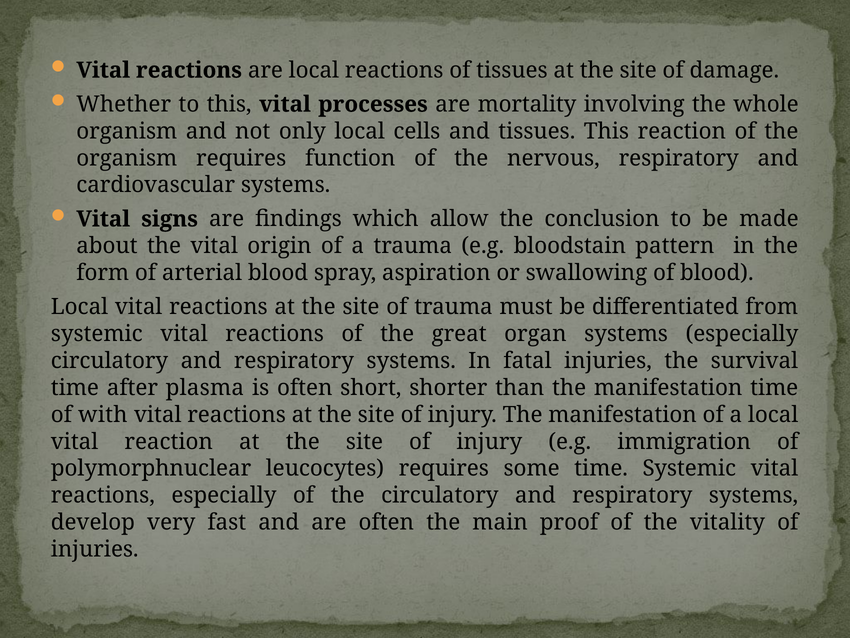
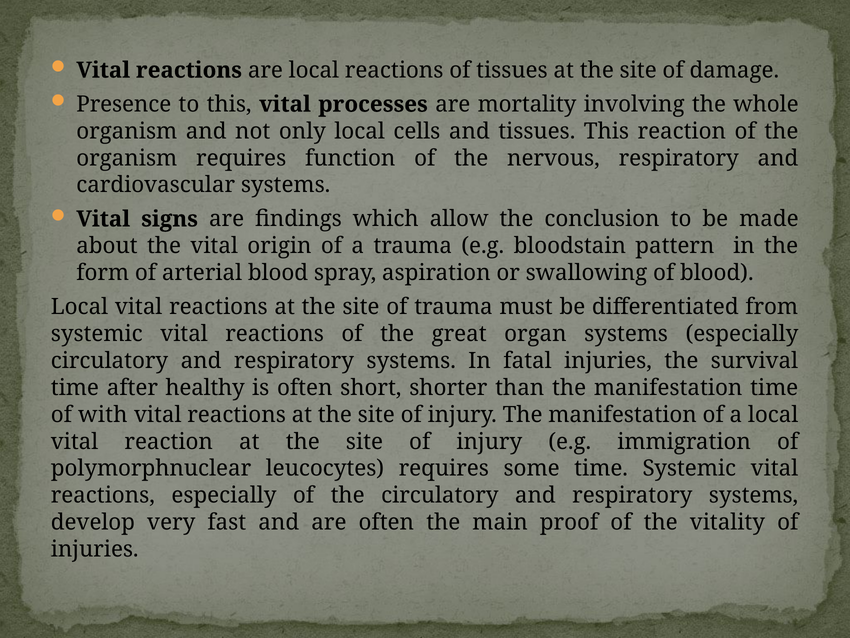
Whether: Whether -> Presence
plasma: plasma -> healthy
